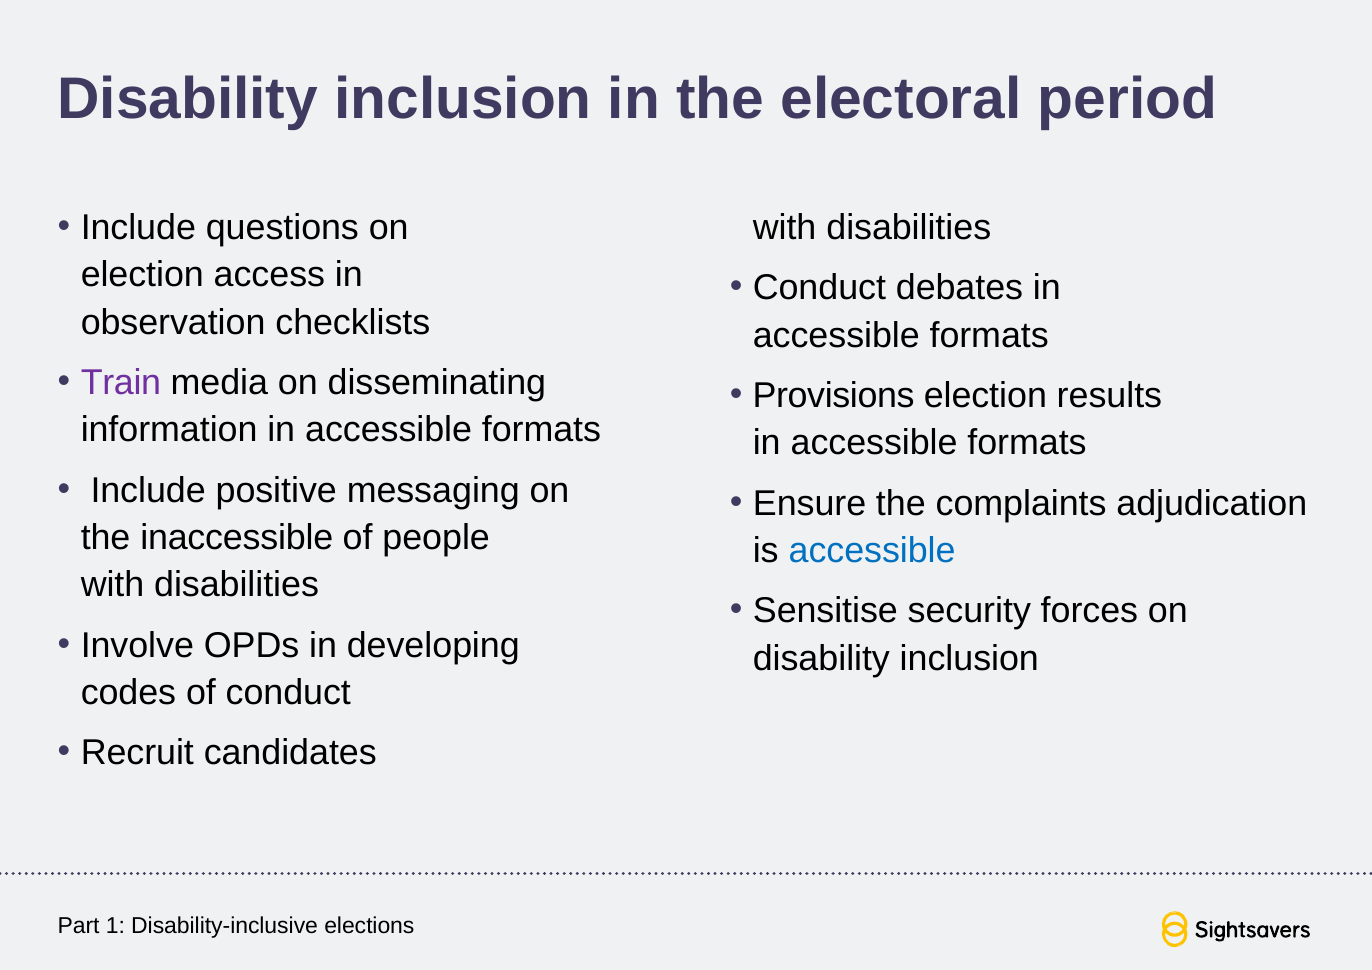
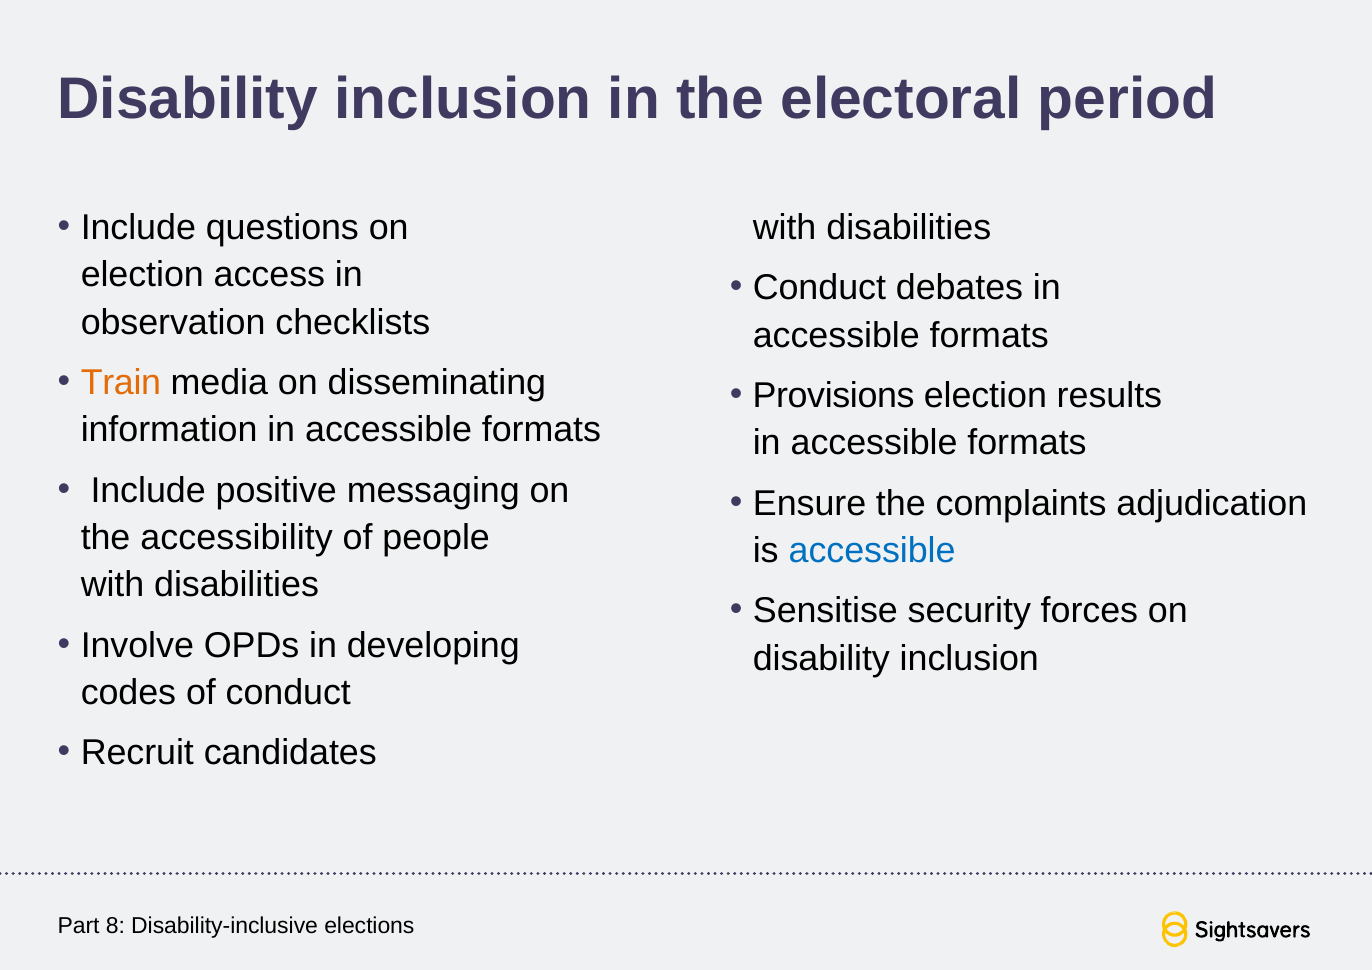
Train colour: purple -> orange
inaccessible: inaccessible -> accessibility
1: 1 -> 8
